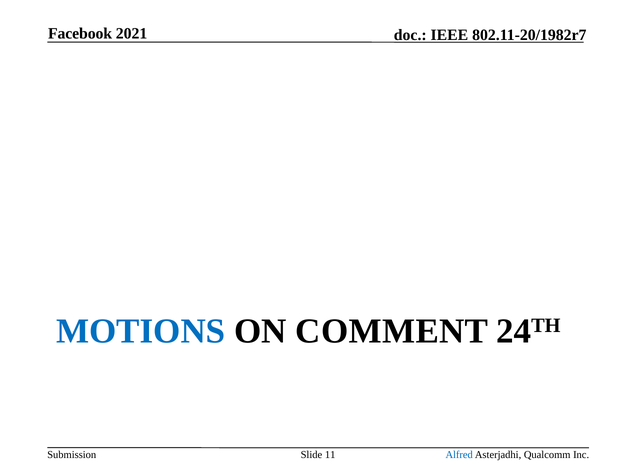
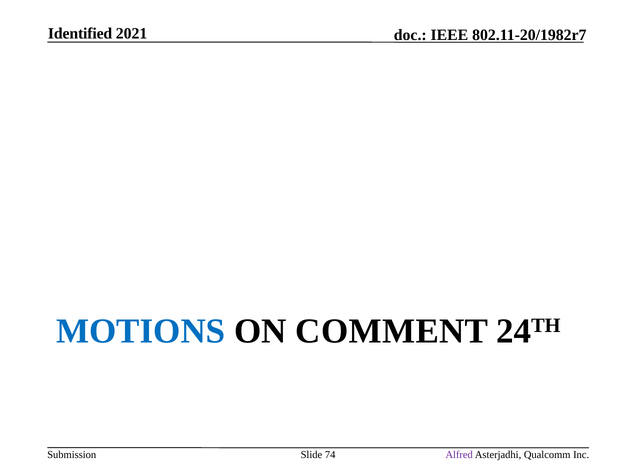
Facebook: Facebook -> Identified
11: 11 -> 74
Alfred colour: blue -> purple
